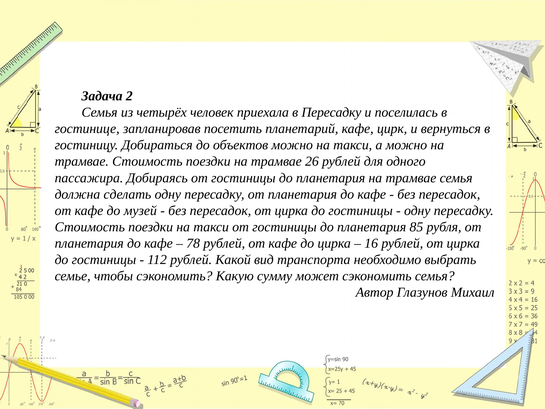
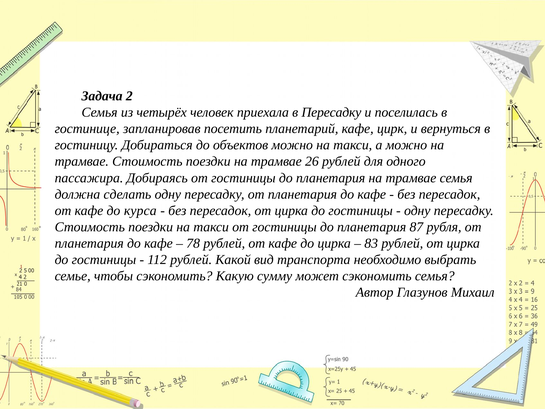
музей: музей -> курса
85: 85 -> 87
16: 16 -> 83
